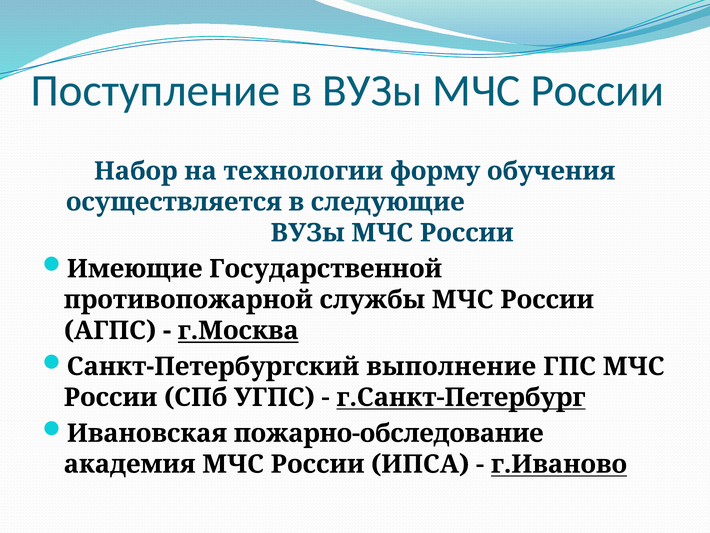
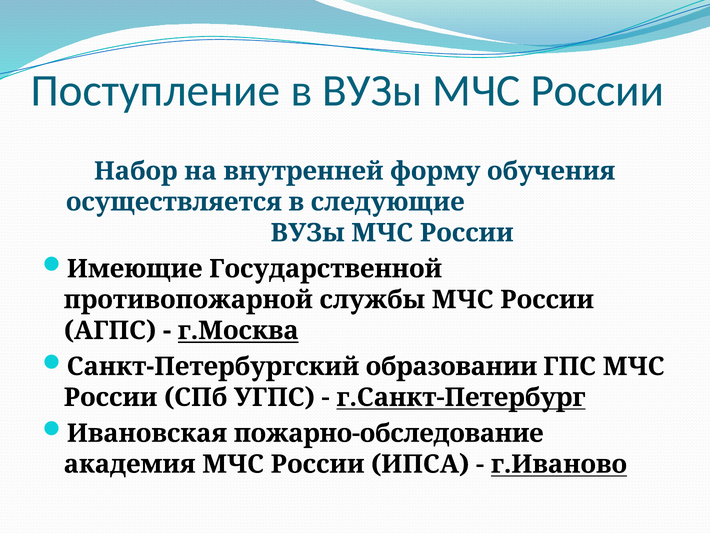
технологии: технологии -> внутренней
выполнение: выполнение -> образовании
